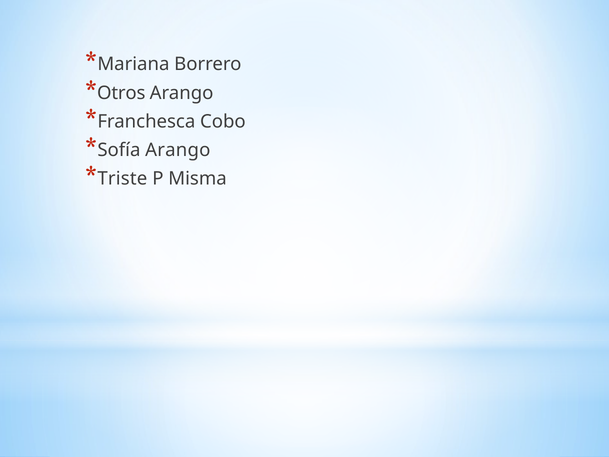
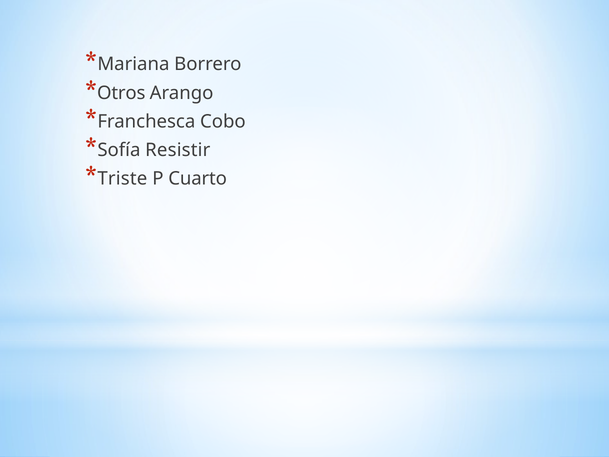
Sofía Arango: Arango -> Resistir
Misma: Misma -> Cuarto
